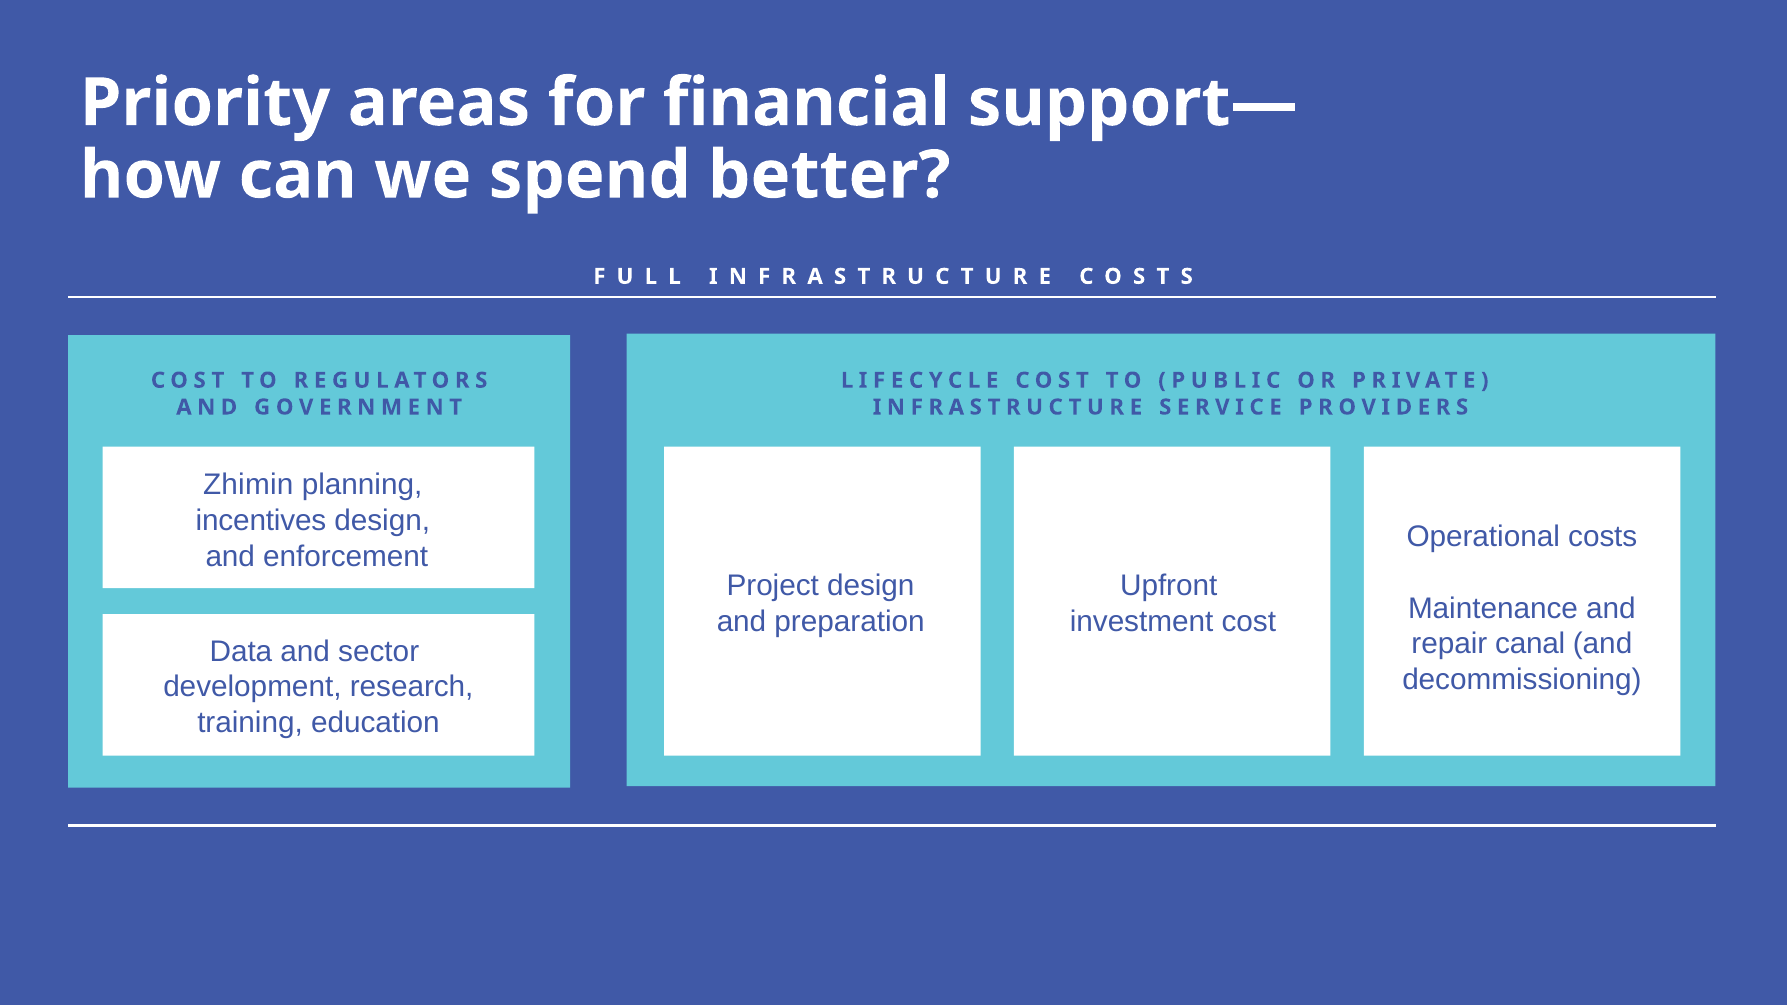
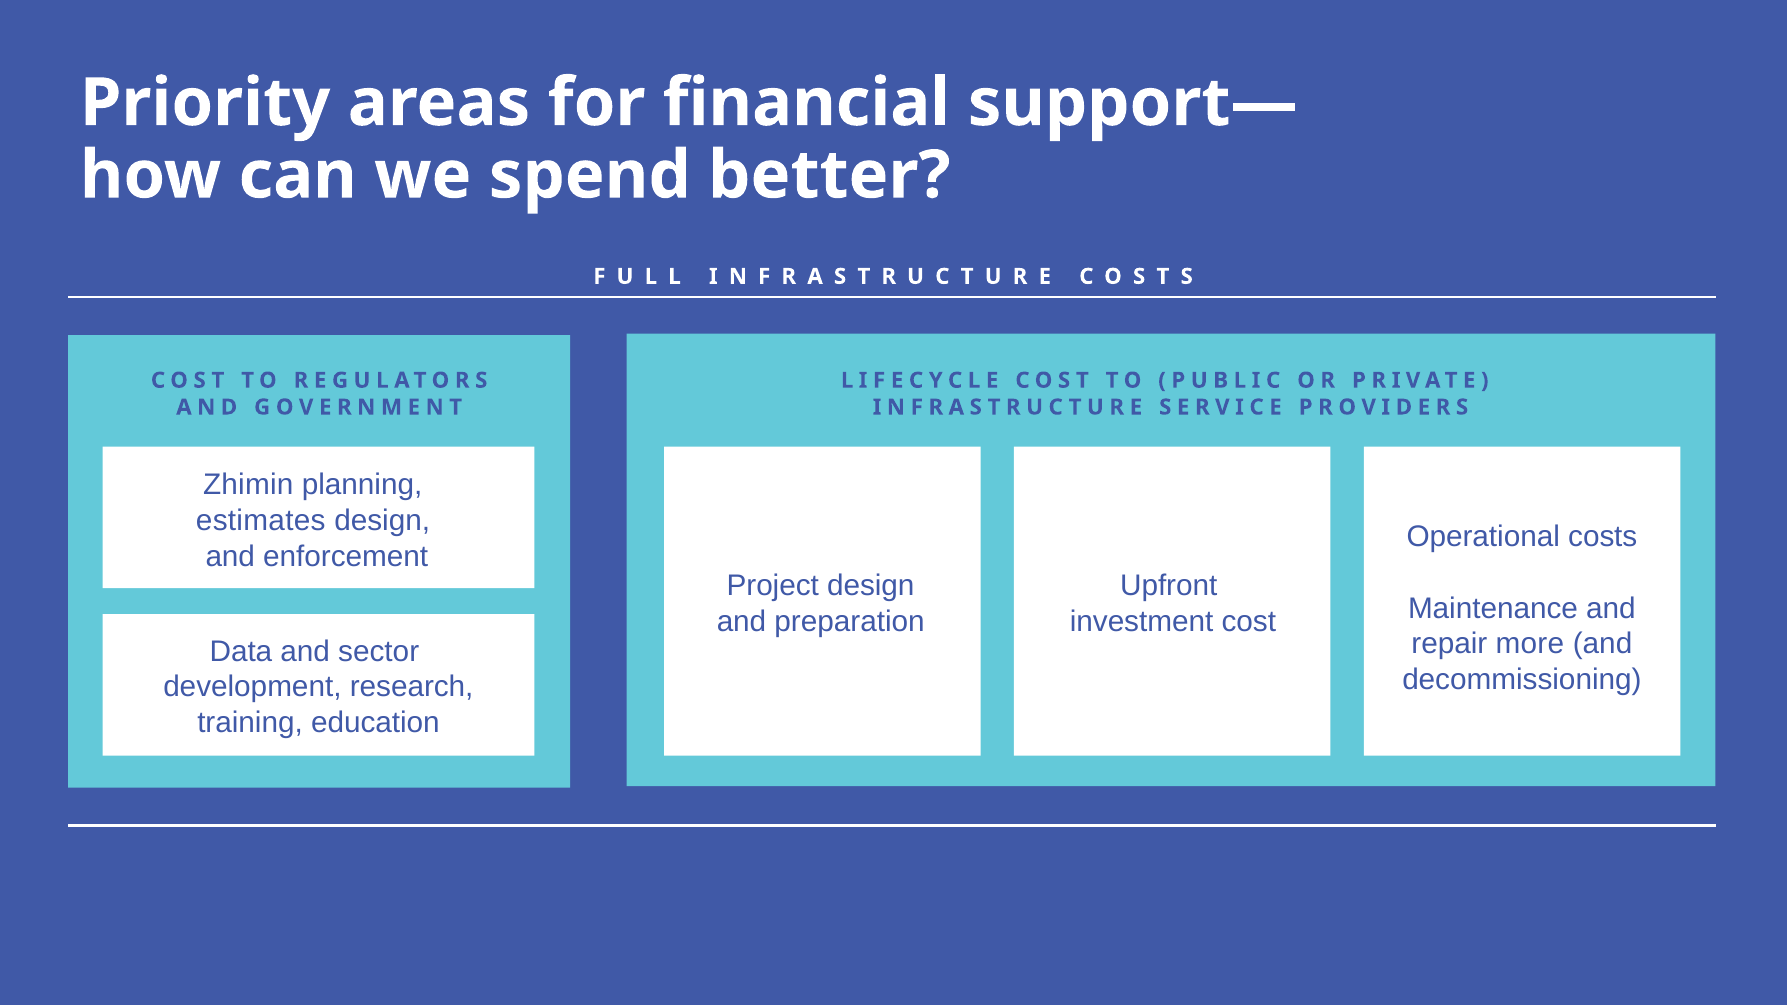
incentives: incentives -> estimates
canal: canal -> more
